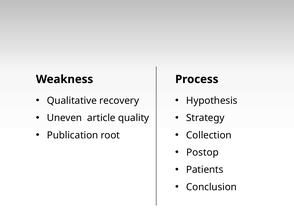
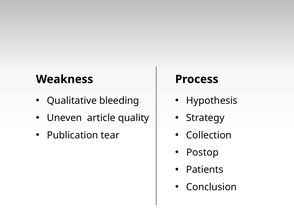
recovery: recovery -> bleeding
root: root -> tear
